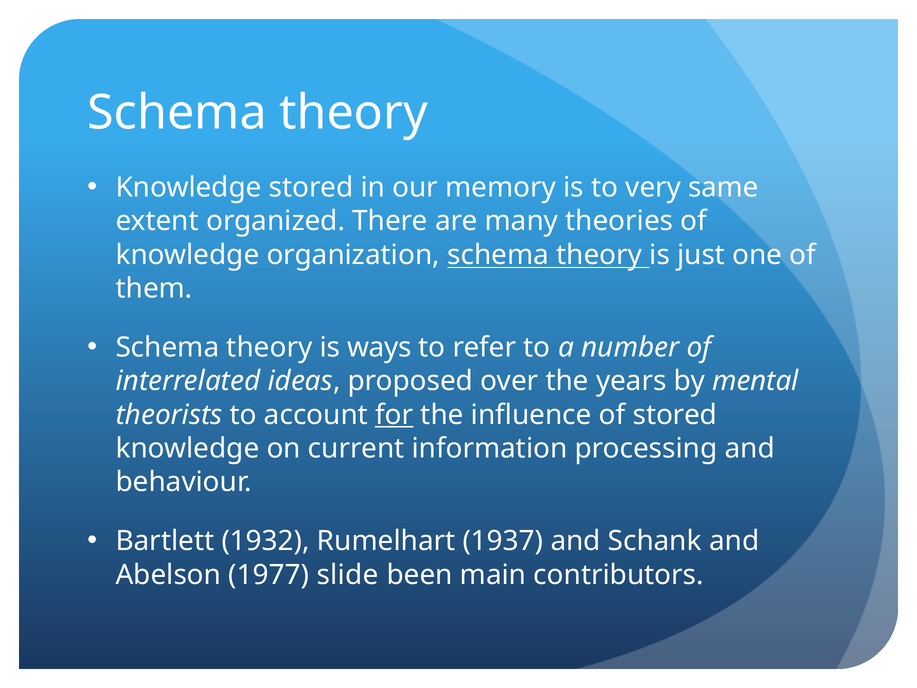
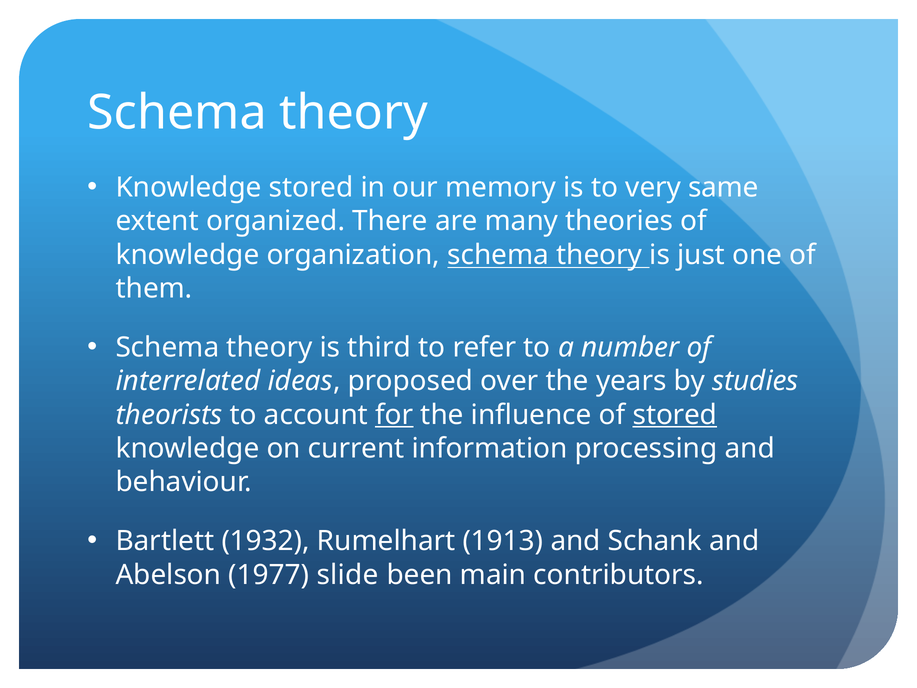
ways: ways -> third
mental: mental -> studies
stored at (675, 415) underline: none -> present
1937: 1937 -> 1913
